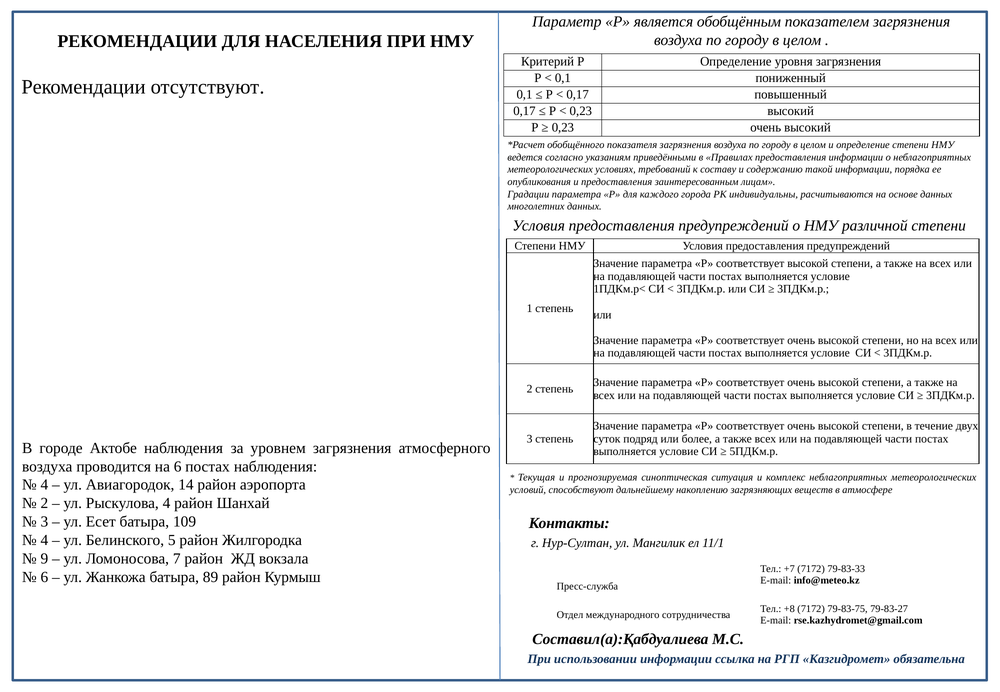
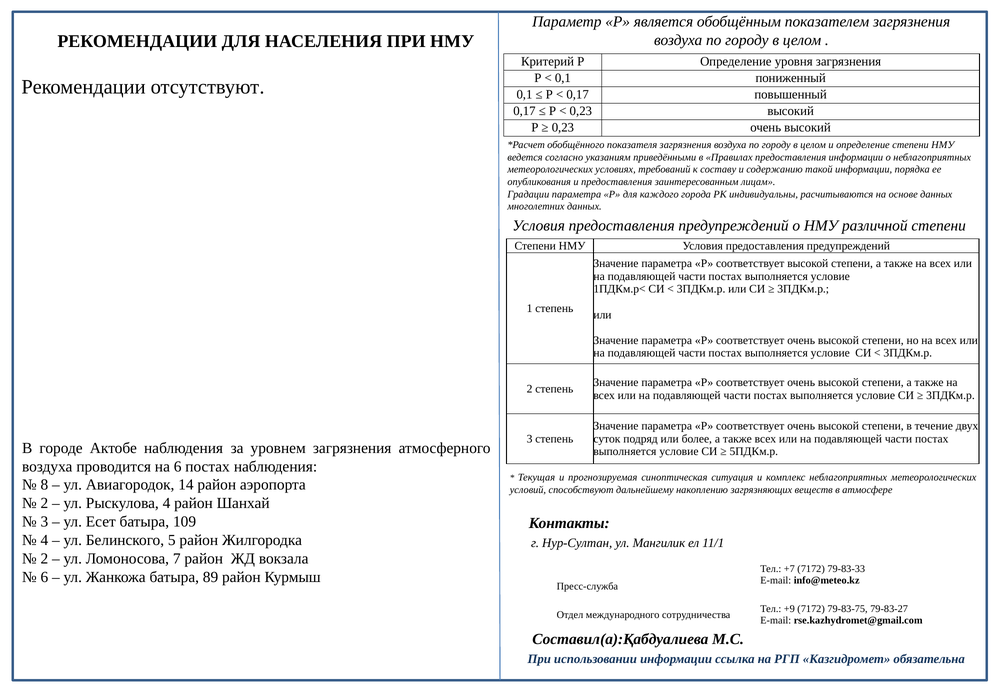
4 at (44, 485): 4 -> 8
9 at (44, 559): 9 -> 2
+8: +8 -> +9
